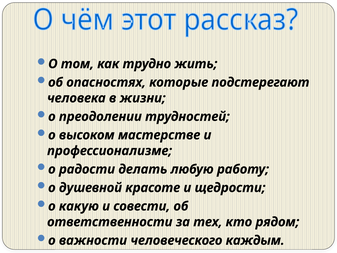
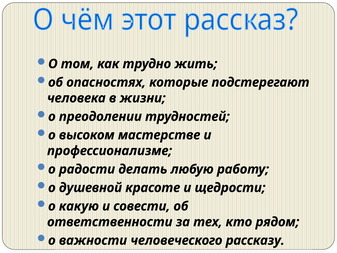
каждым: каждым -> рассказу
